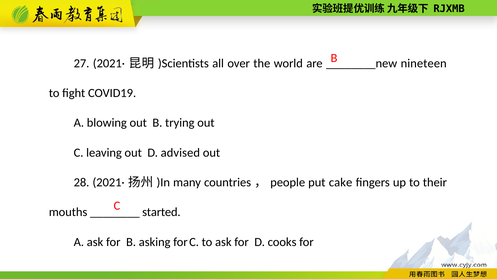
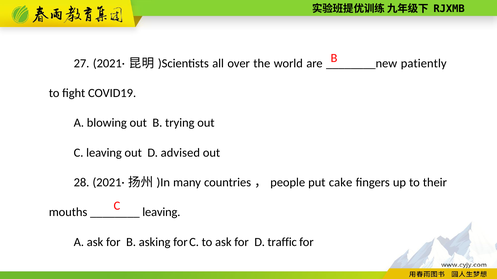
nineteen: nineteen -> patiently
started at (161, 213): started -> leaving
cooks: cooks -> traffic
